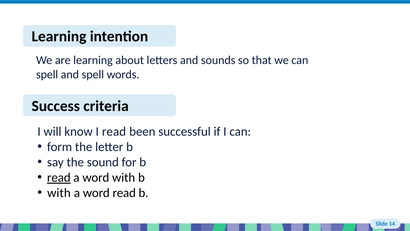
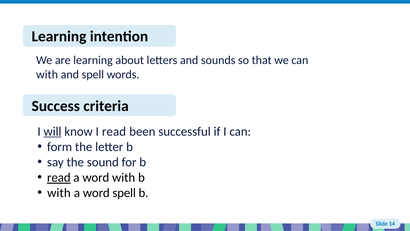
spell at (47, 74): spell -> with
will underline: none -> present
word read: read -> spell
